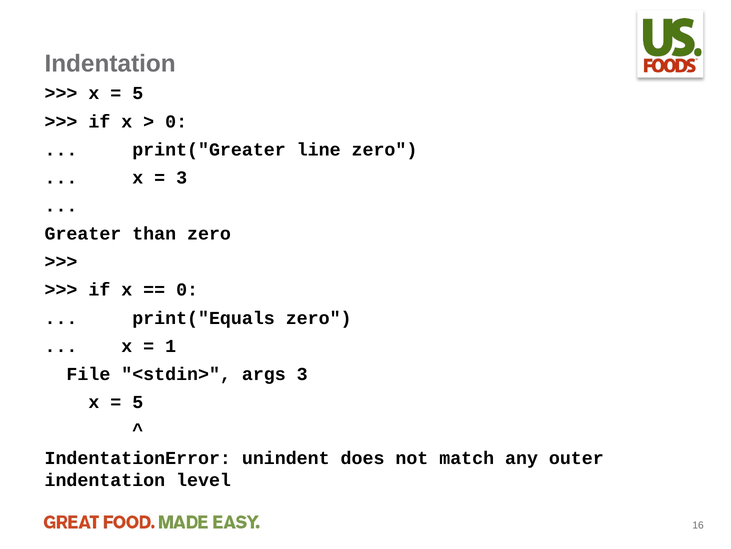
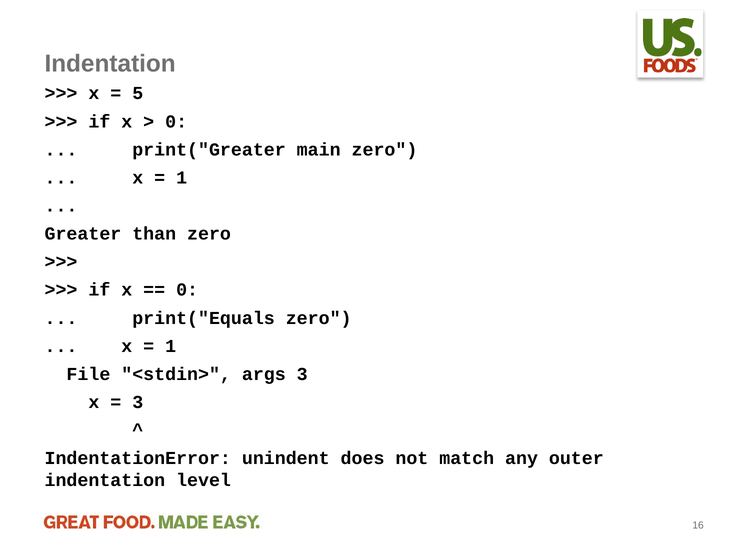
line: line -> main
3 at (182, 177): 3 -> 1
5 at (138, 402): 5 -> 3
